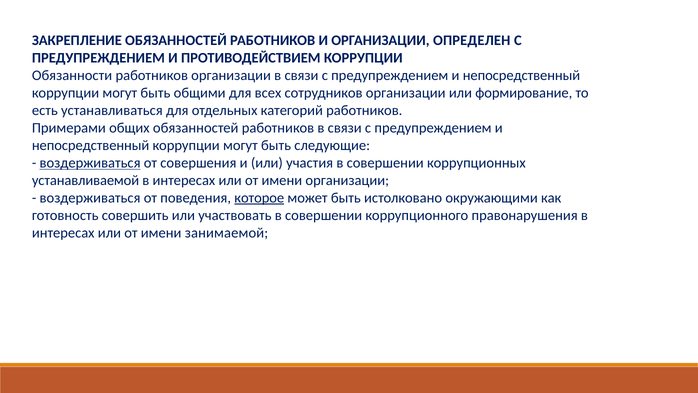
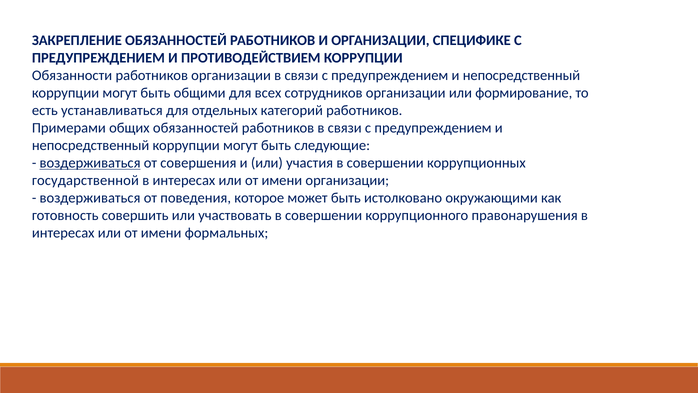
ОПРЕДЕЛЕН: ОПРЕДЕЛЕН -> СПЕЦИФИКЕ
устанавливаемой: устанавливаемой -> государственной
которое underline: present -> none
занимаемой: занимаемой -> формальных
